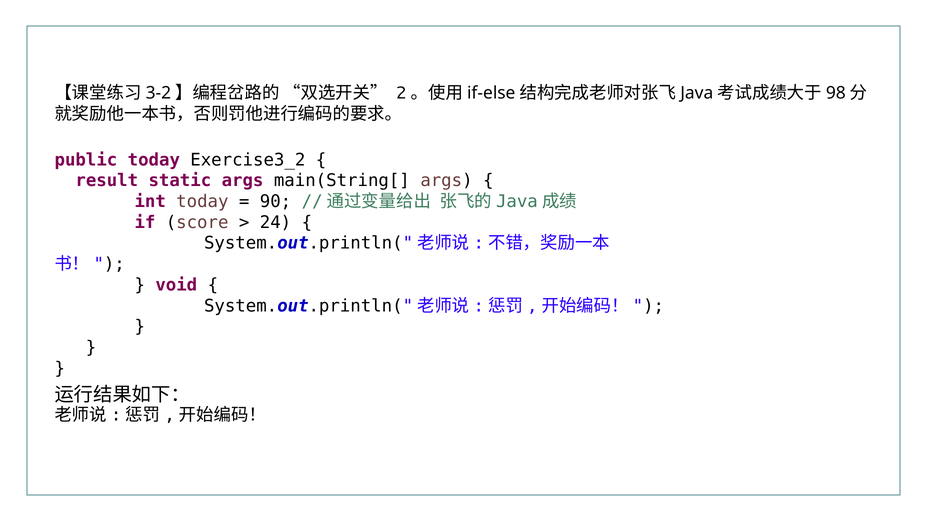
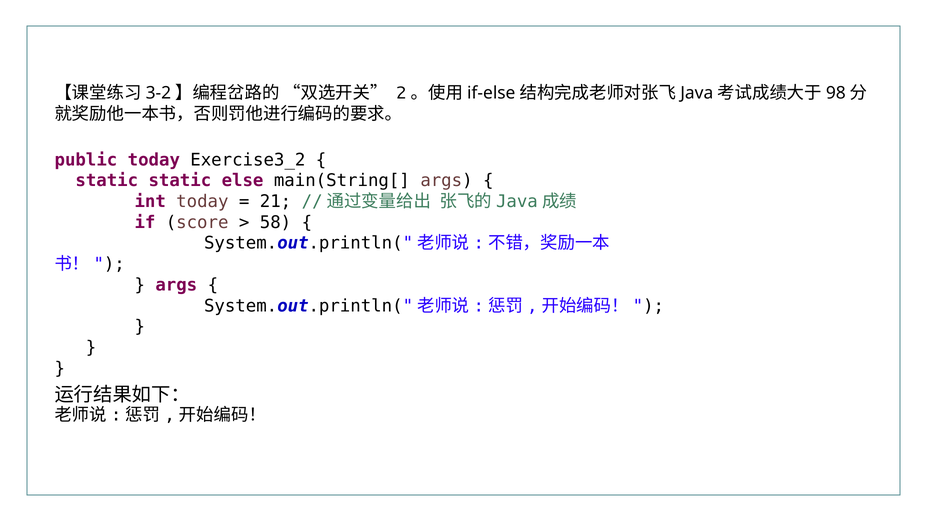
result at (107, 181): result -> static
static args: args -> else
90: 90 -> 21
24: 24 -> 58
void at (176, 285): void -> args
